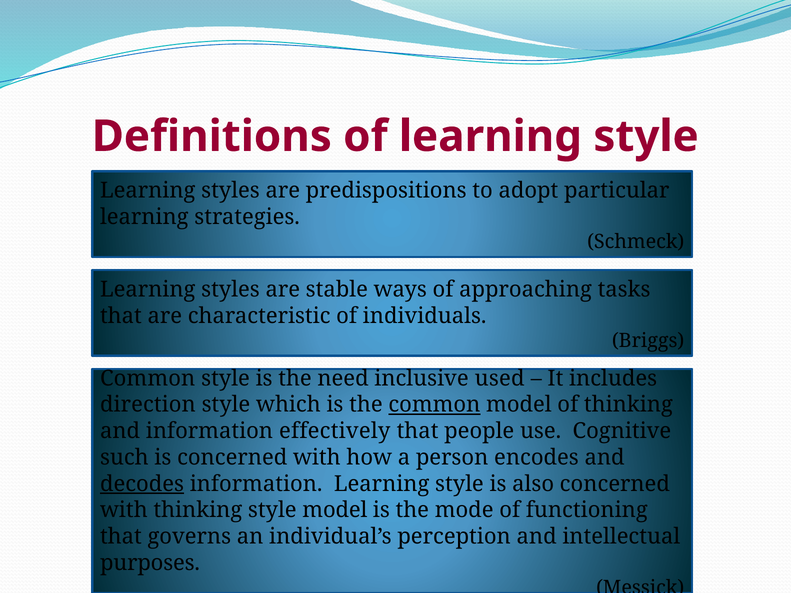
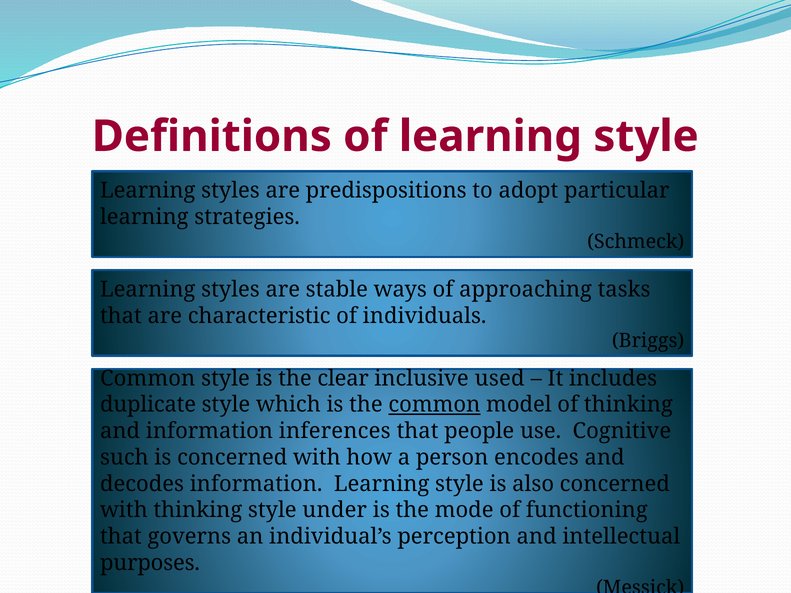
need: need -> clear
direction: direction -> duplicate
effectively: effectively -> inferences
decodes underline: present -> none
style model: model -> under
